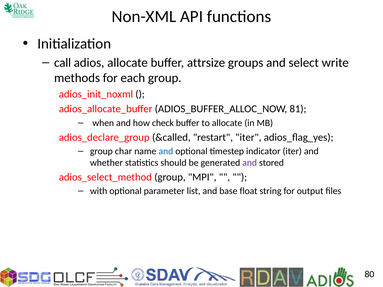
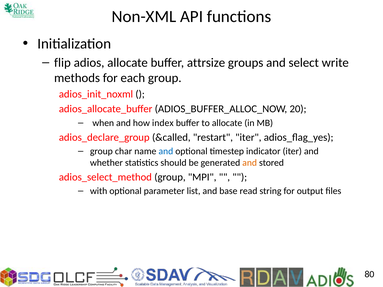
call: call -> flip
81: 81 -> 20
check: check -> index
and at (250, 163) colour: purple -> orange
float: float -> read
